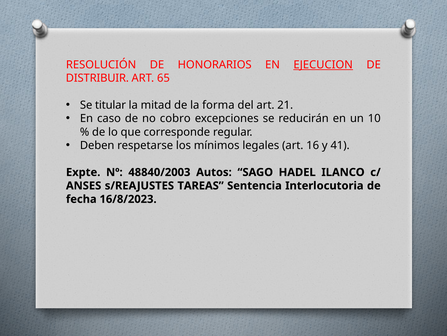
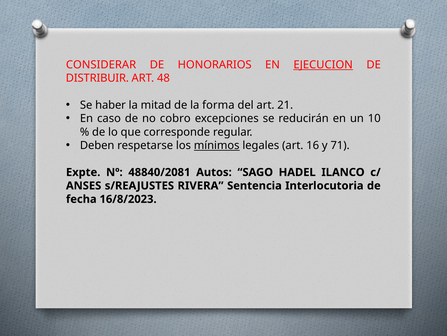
RESOLUCIÓN: RESOLUCIÓN -> CONSIDERAR
65: 65 -> 48
titular: titular -> haber
mínimos underline: none -> present
41: 41 -> 71
48840/2003: 48840/2003 -> 48840/2081
TAREAS: TAREAS -> RIVERA
